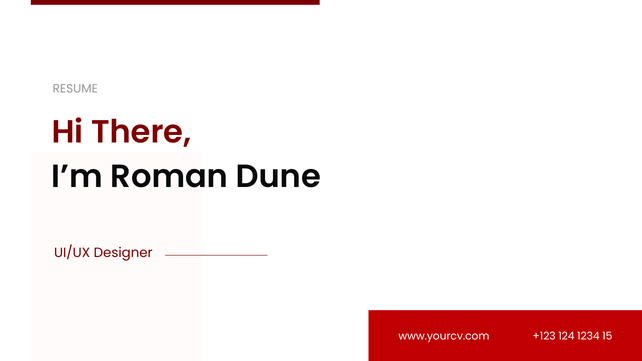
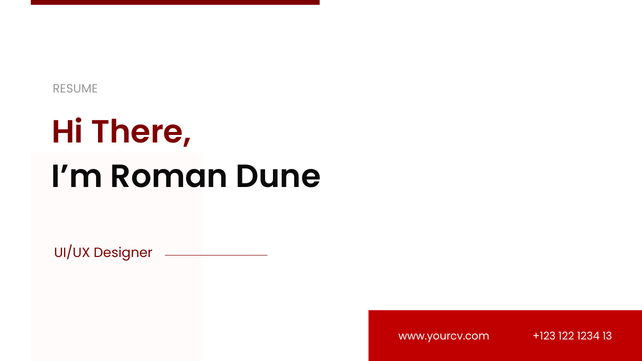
124: 124 -> 122
15: 15 -> 13
